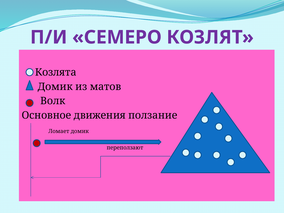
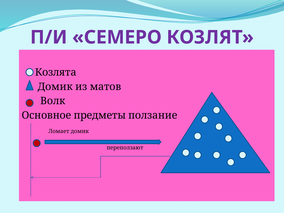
движения: движения -> предметы
